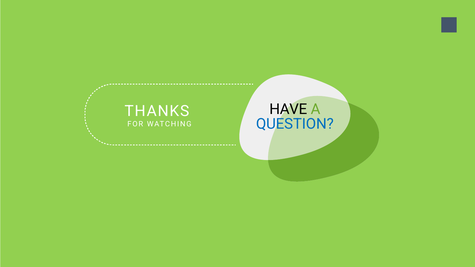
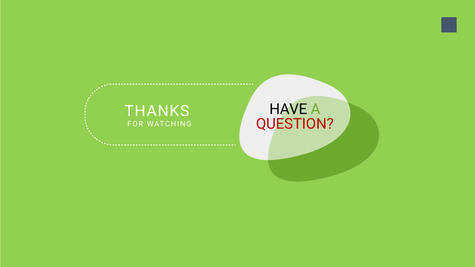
QUESTION colour: blue -> red
